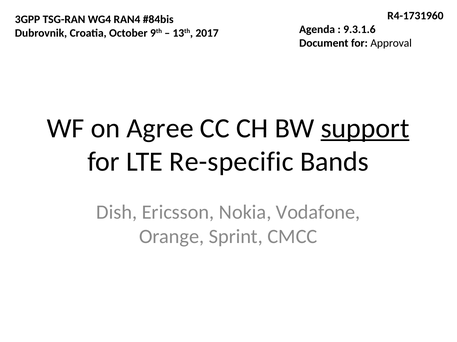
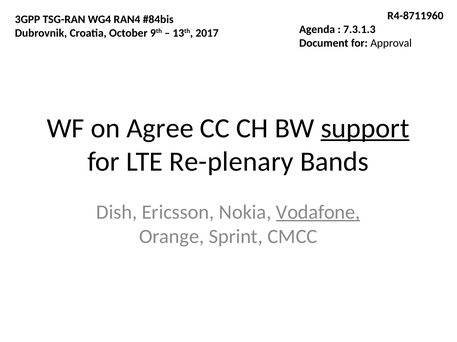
R4-1731960: R4-1731960 -> R4-8711960
9.3.1.6: 9.3.1.6 -> 7.3.1.3
Re-specific: Re-specific -> Re-plenary
Vodafone underline: none -> present
